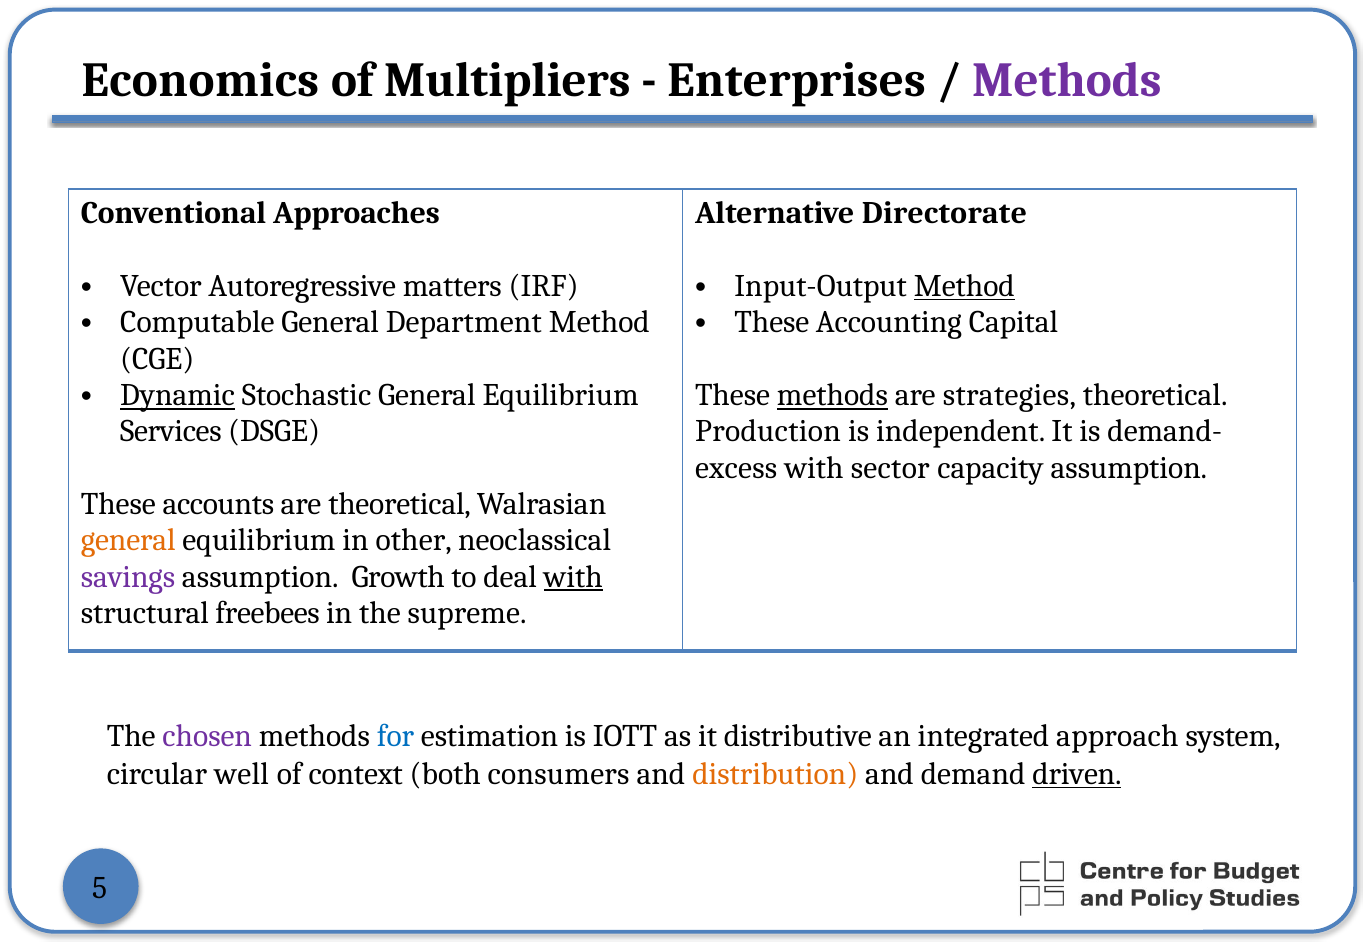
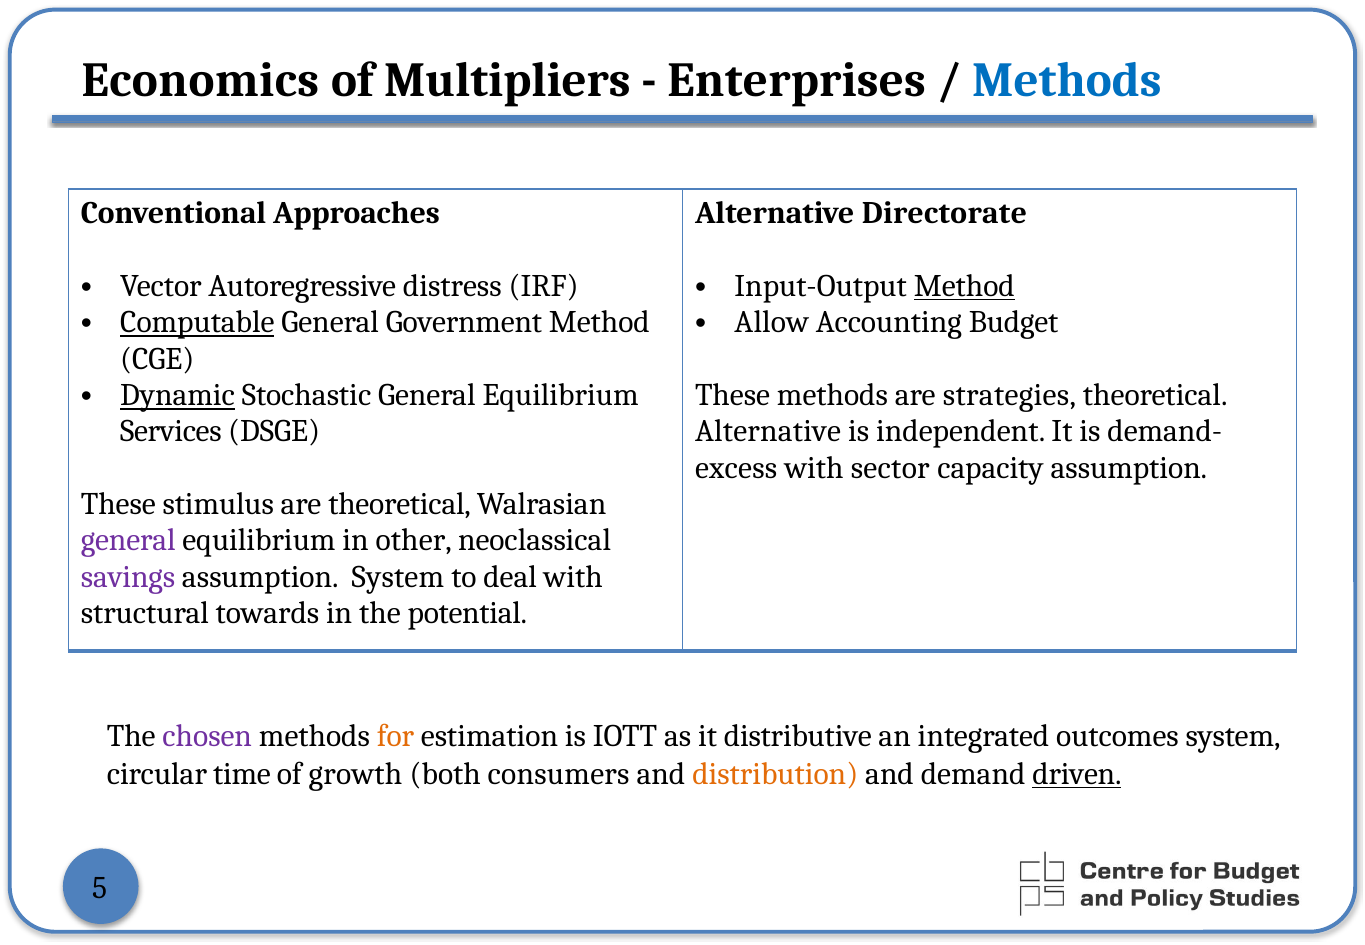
Methods at (1067, 80) colour: purple -> blue
matters: matters -> distress
Computable underline: none -> present
Department: Department -> Government
These at (772, 322): These -> Allow
Capital: Capital -> Budget
methods at (832, 395) underline: present -> none
Production at (768, 431): Production -> Alternative
accounts: accounts -> stimulus
general at (128, 541) colour: orange -> purple
assumption Growth: Growth -> System
with at (573, 577) underline: present -> none
freebees: freebees -> towards
supreme: supreme -> potential
for colour: blue -> orange
approach: approach -> outcomes
well: well -> time
context: context -> growth
